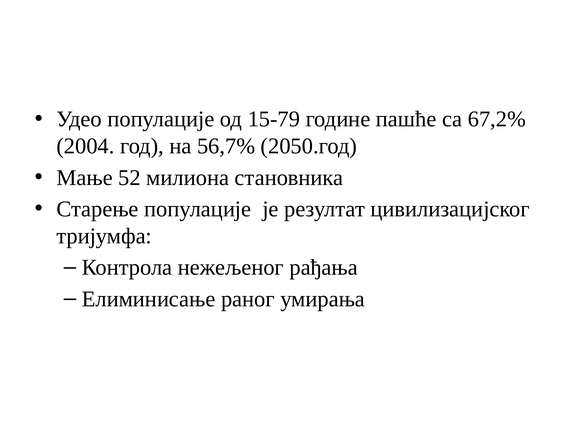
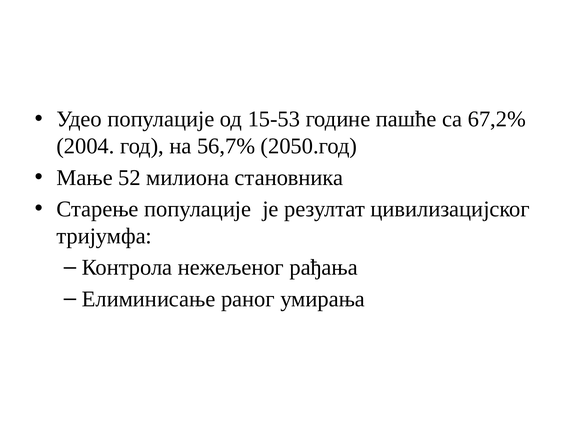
15-79: 15-79 -> 15-53
